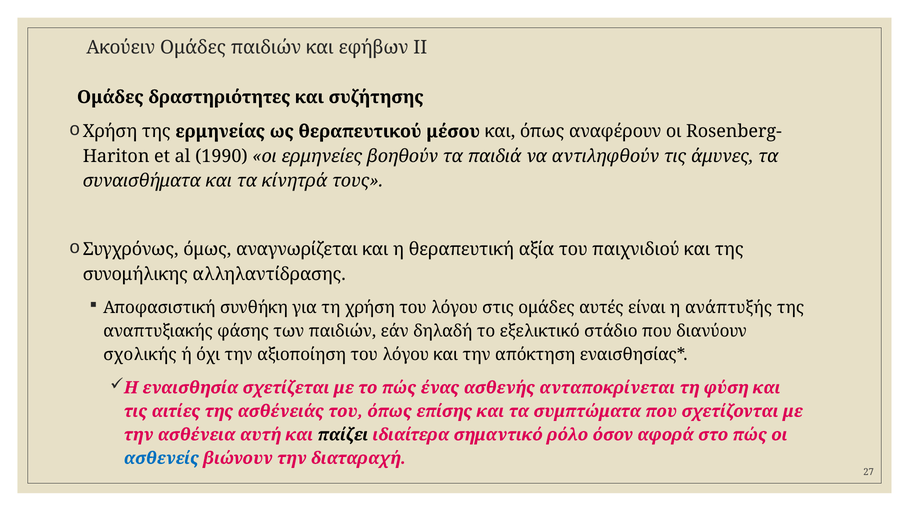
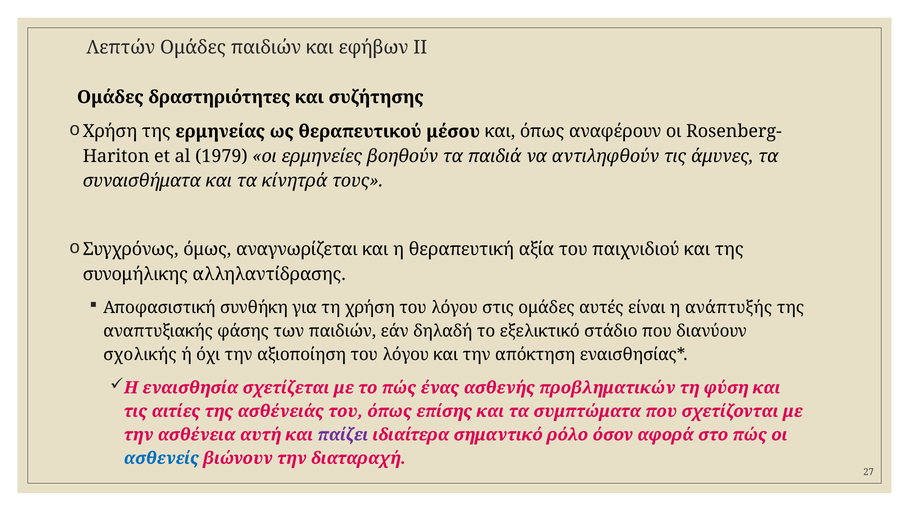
Ακούειν: Ακούειν -> Λεπτών
1990: 1990 -> 1979
ανταποκρίνεται: ανταποκρίνεται -> προβληματικών
παίζει colour: black -> purple
